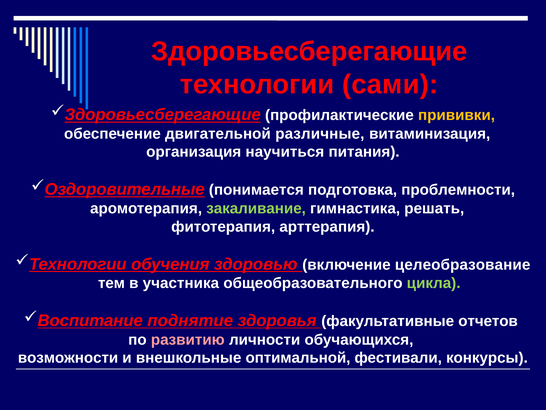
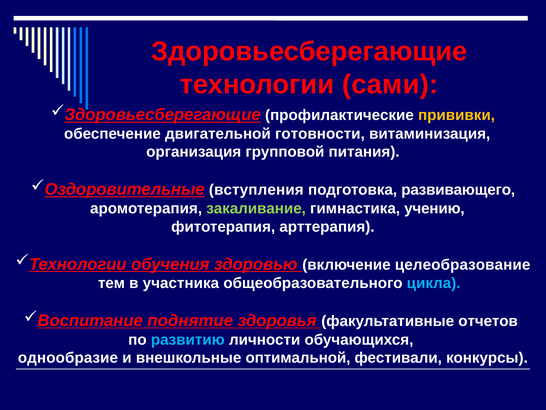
различные: различные -> готовности
научиться: научиться -> групповой
понимается: понимается -> вступления
проблемности: проблемности -> развивающего
решать: решать -> учению
цикла colour: light green -> light blue
развитию colour: pink -> light blue
возможности: возможности -> однообразие
